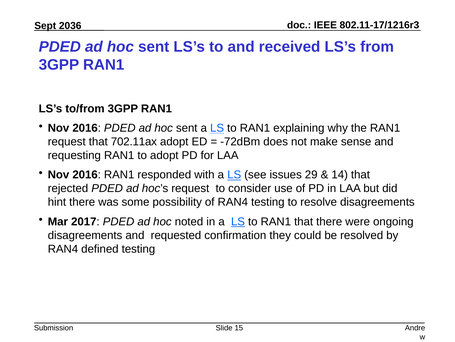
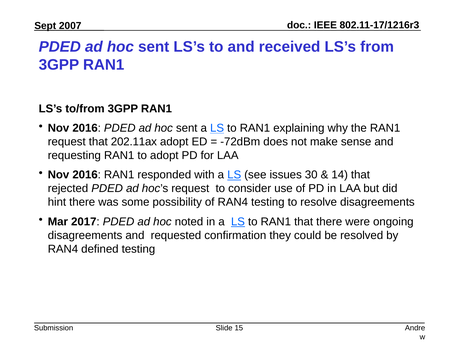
2036: 2036 -> 2007
702.11ax: 702.11ax -> 202.11ax
29: 29 -> 30
